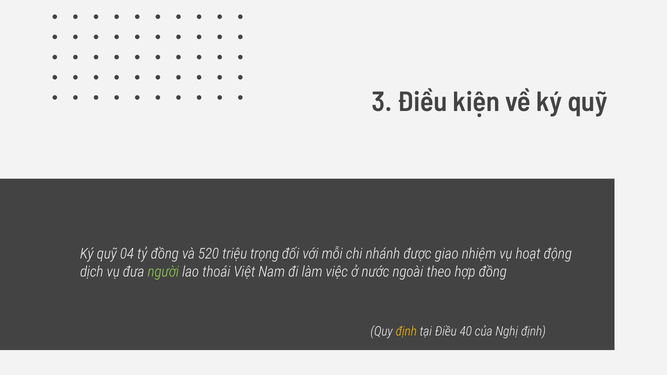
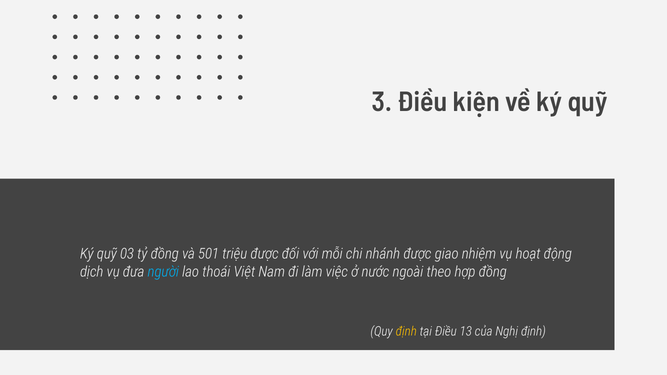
04: 04 -> 03
520: 520 -> 501
triệu trọng: trọng -> được
người colour: light green -> light blue
40: 40 -> 13
